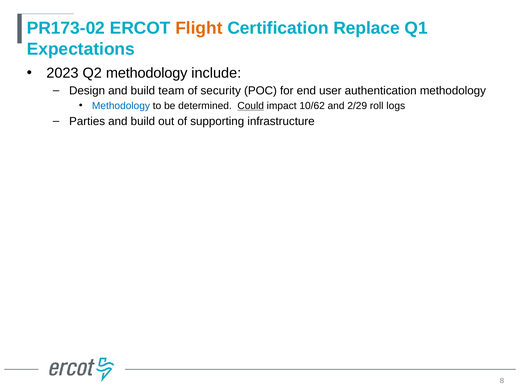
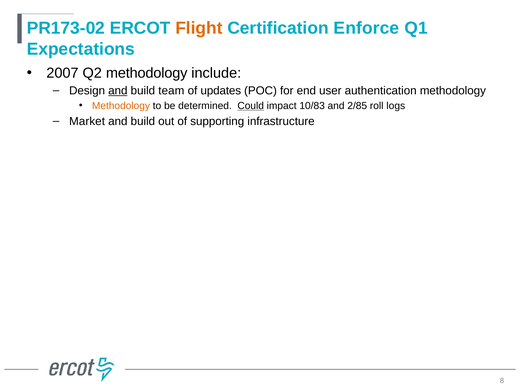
Replace: Replace -> Enforce
2023: 2023 -> 2007
and at (118, 91) underline: none -> present
security: security -> updates
Methodology at (121, 106) colour: blue -> orange
10/62: 10/62 -> 10/83
2/29: 2/29 -> 2/85
Parties: Parties -> Market
